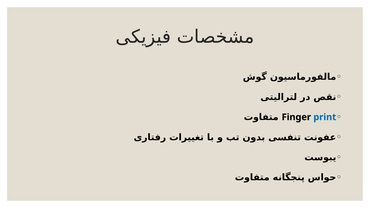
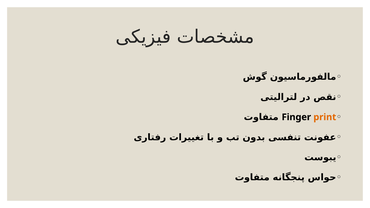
print colour: blue -> orange
